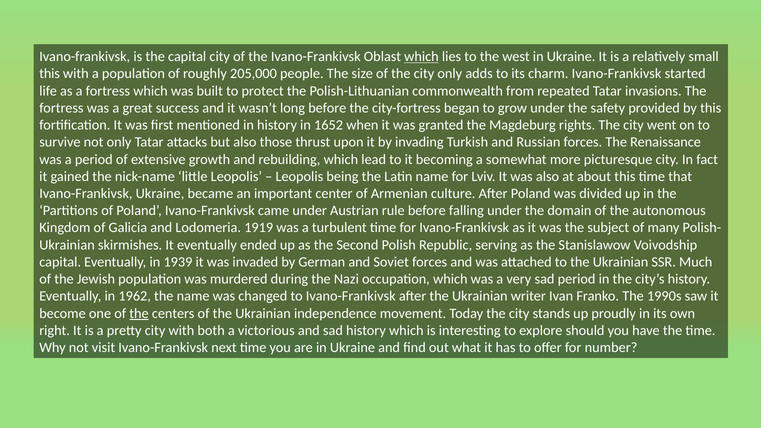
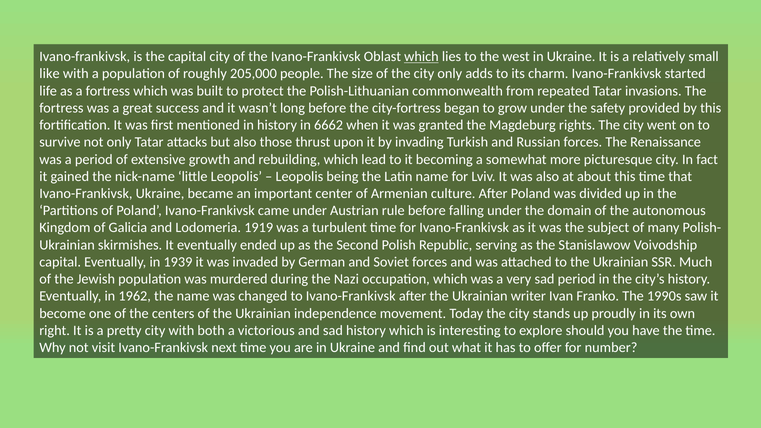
this at (50, 74): this -> like
1652: 1652 -> 6662
the at (139, 313) underline: present -> none
